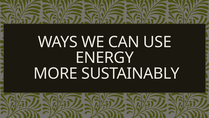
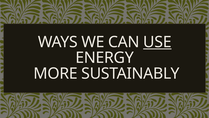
USE underline: none -> present
